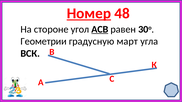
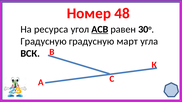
Номер underline: present -> none
стороне: стороне -> ресурса
Геометрии at (44, 42): Геометрии -> Градусную
